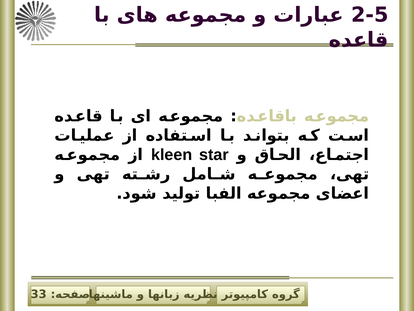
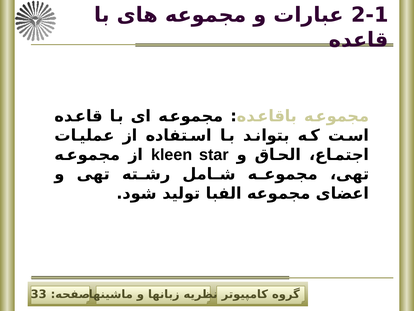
2-5: 2-5 -> 2-1
